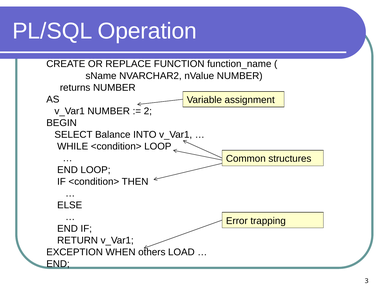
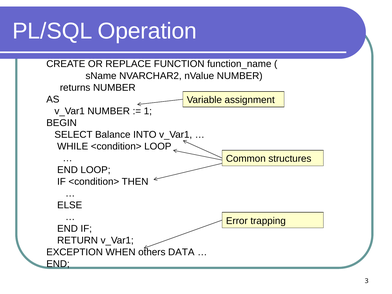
2: 2 -> 1
LOAD: LOAD -> DATA
